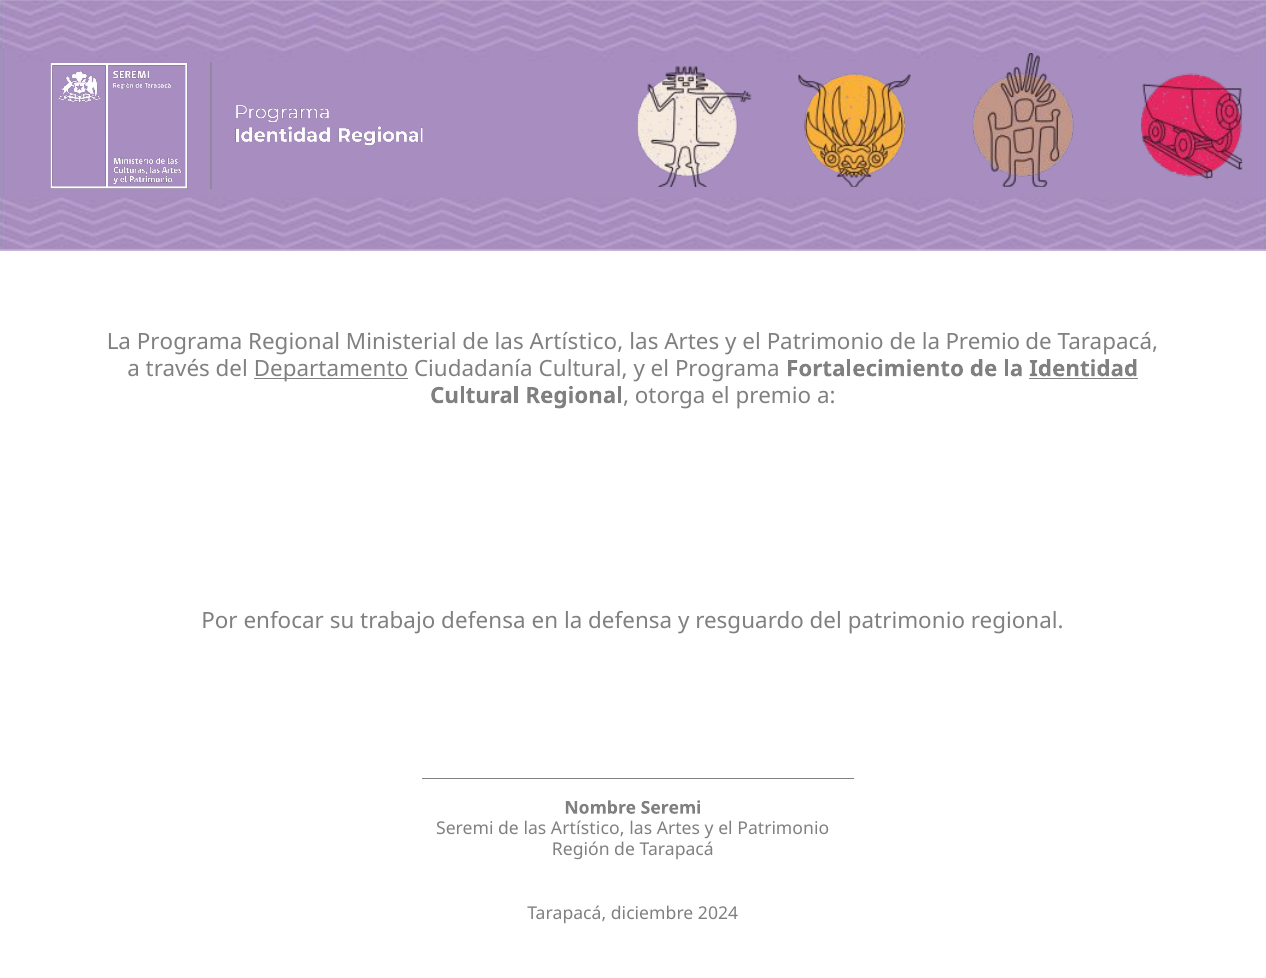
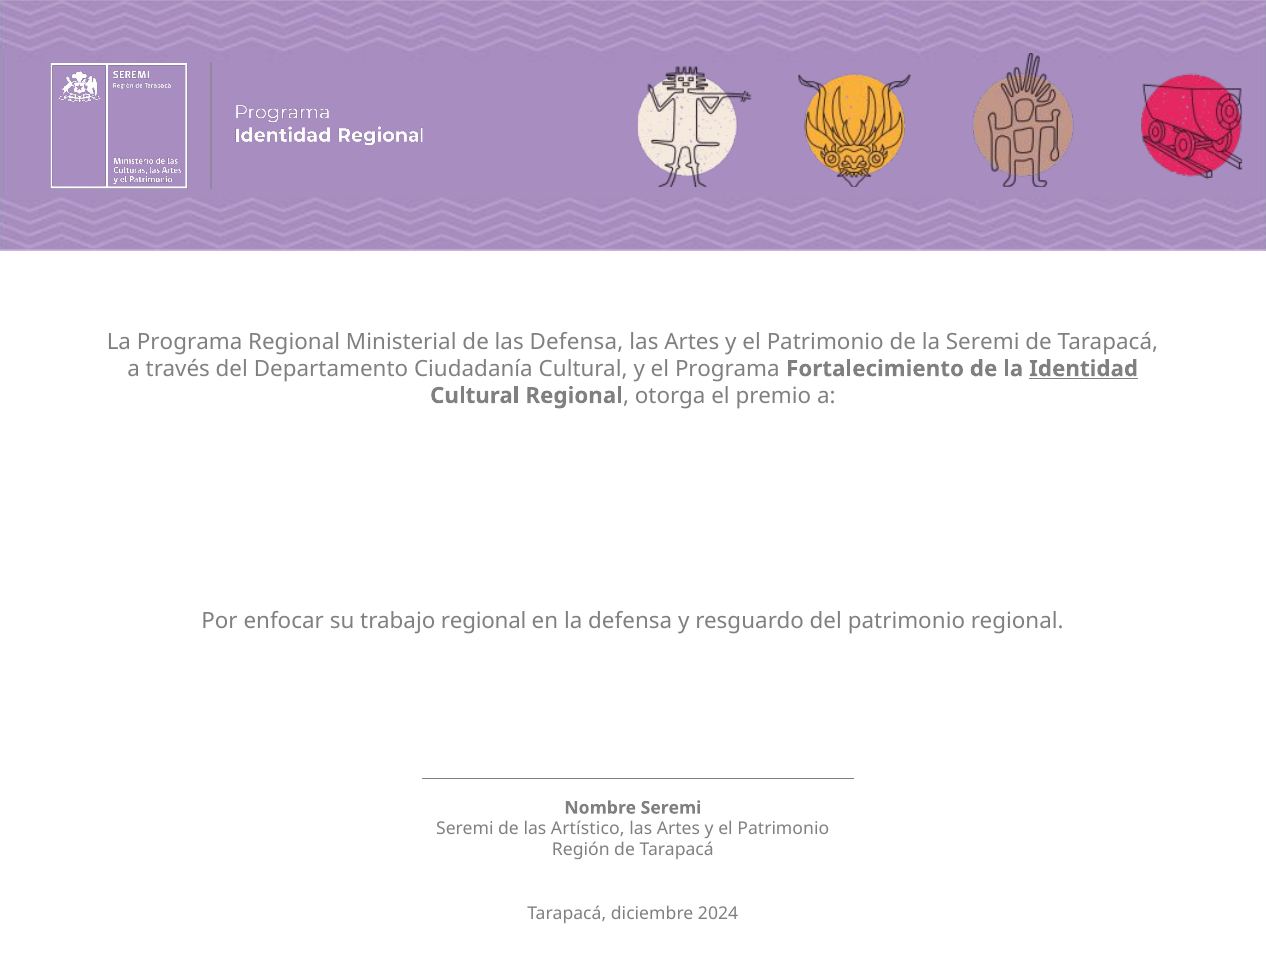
Ministerial de las Artístico: Artístico -> Defensa
la Premio: Premio -> Seremi
Departamento underline: present -> none
trabajo defensa: defensa -> regional
